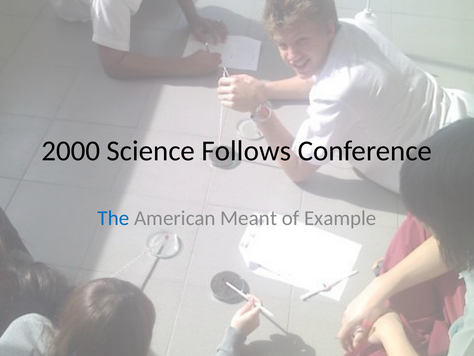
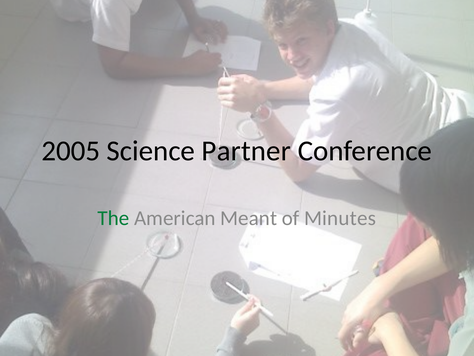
2000: 2000 -> 2005
Follows: Follows -> Partner
The colour: blue -> green
Example: Example -> Minutes
